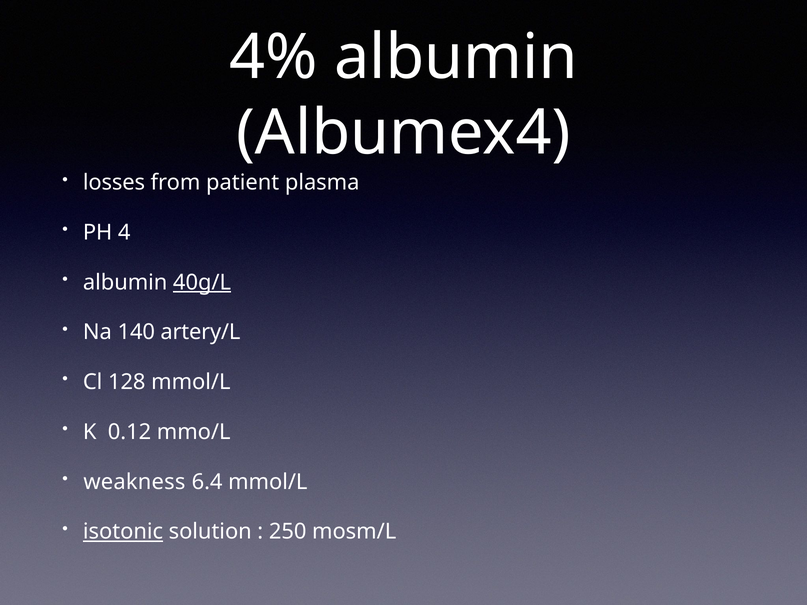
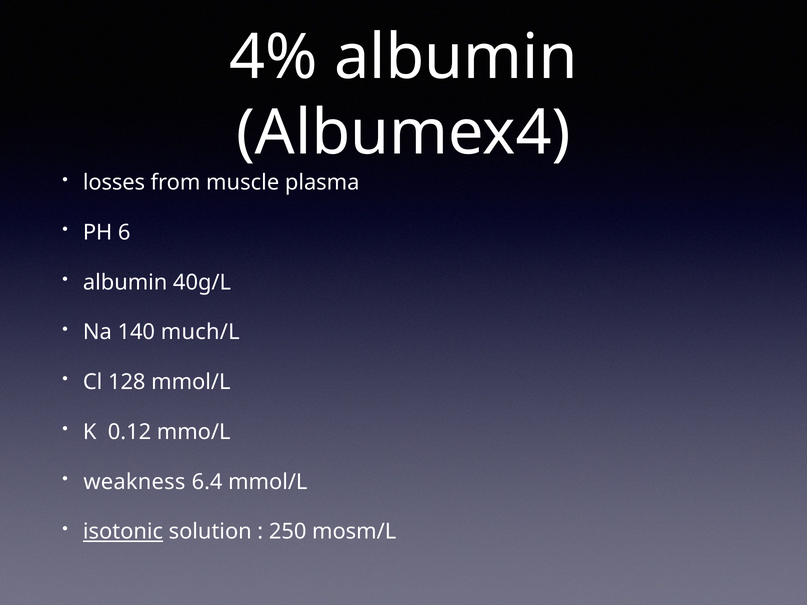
patient: patient -> muscle
4: 4 -> 6
40g/L underline: present -> none
artery/L: artery/L -> much/L
